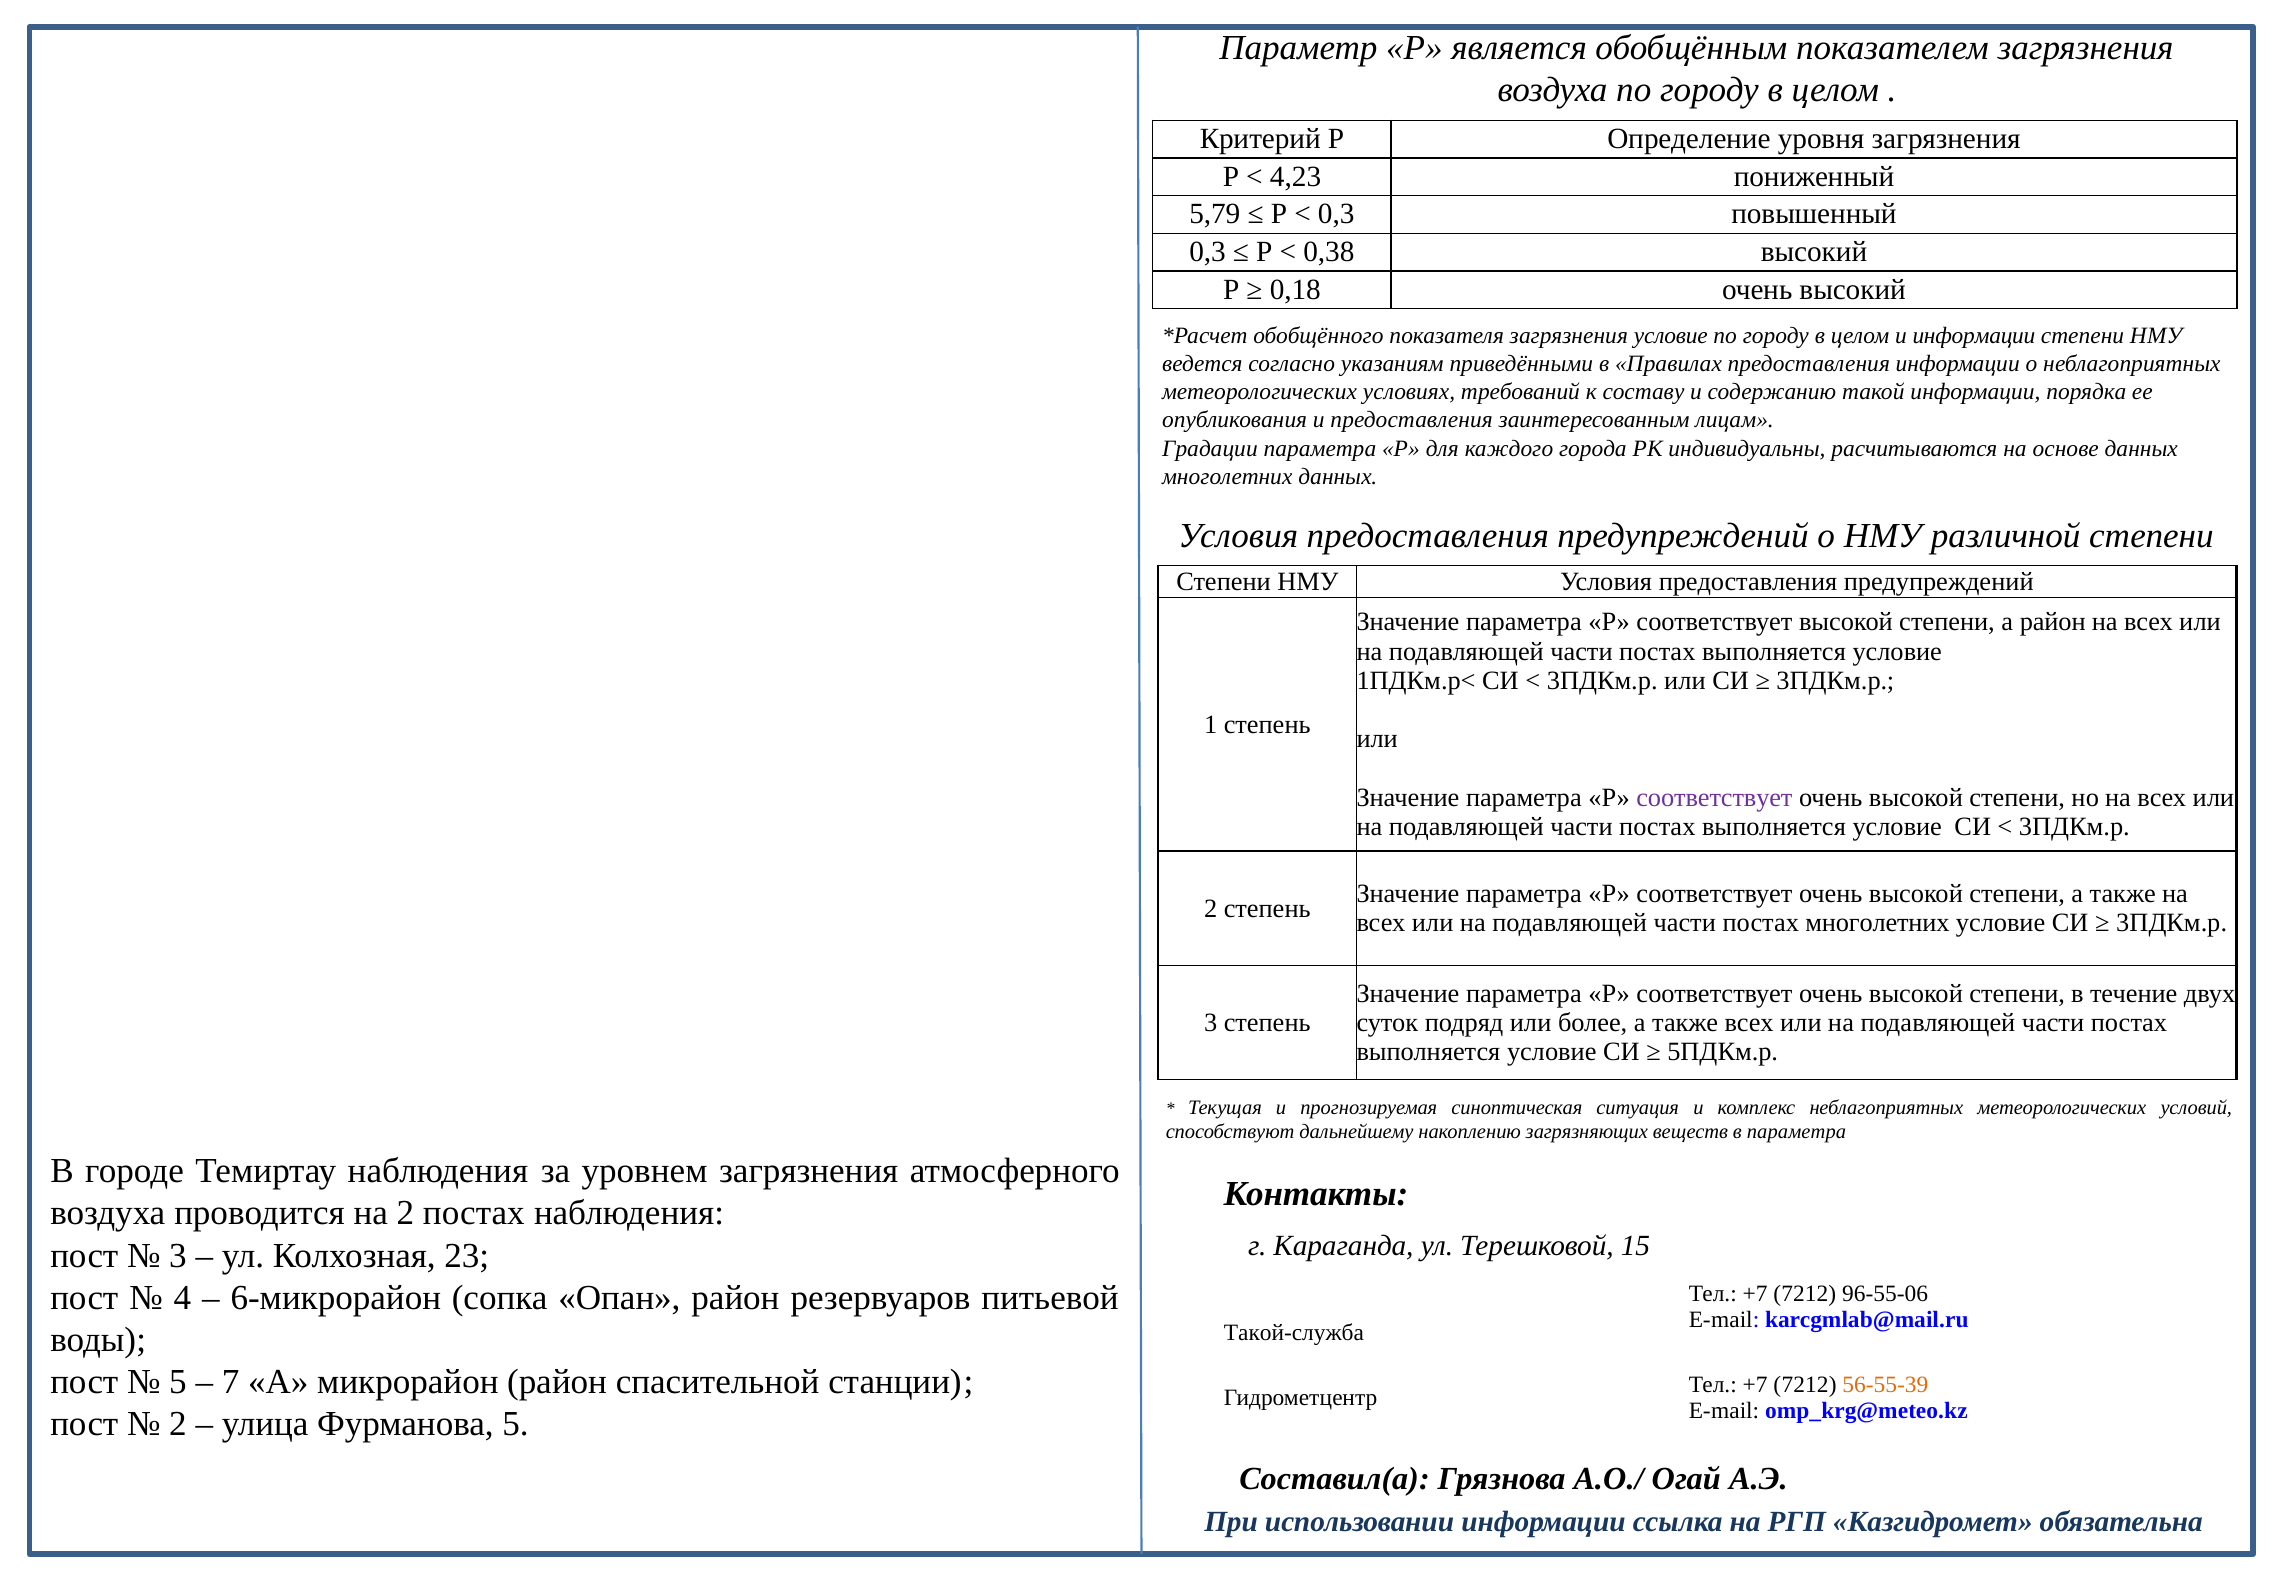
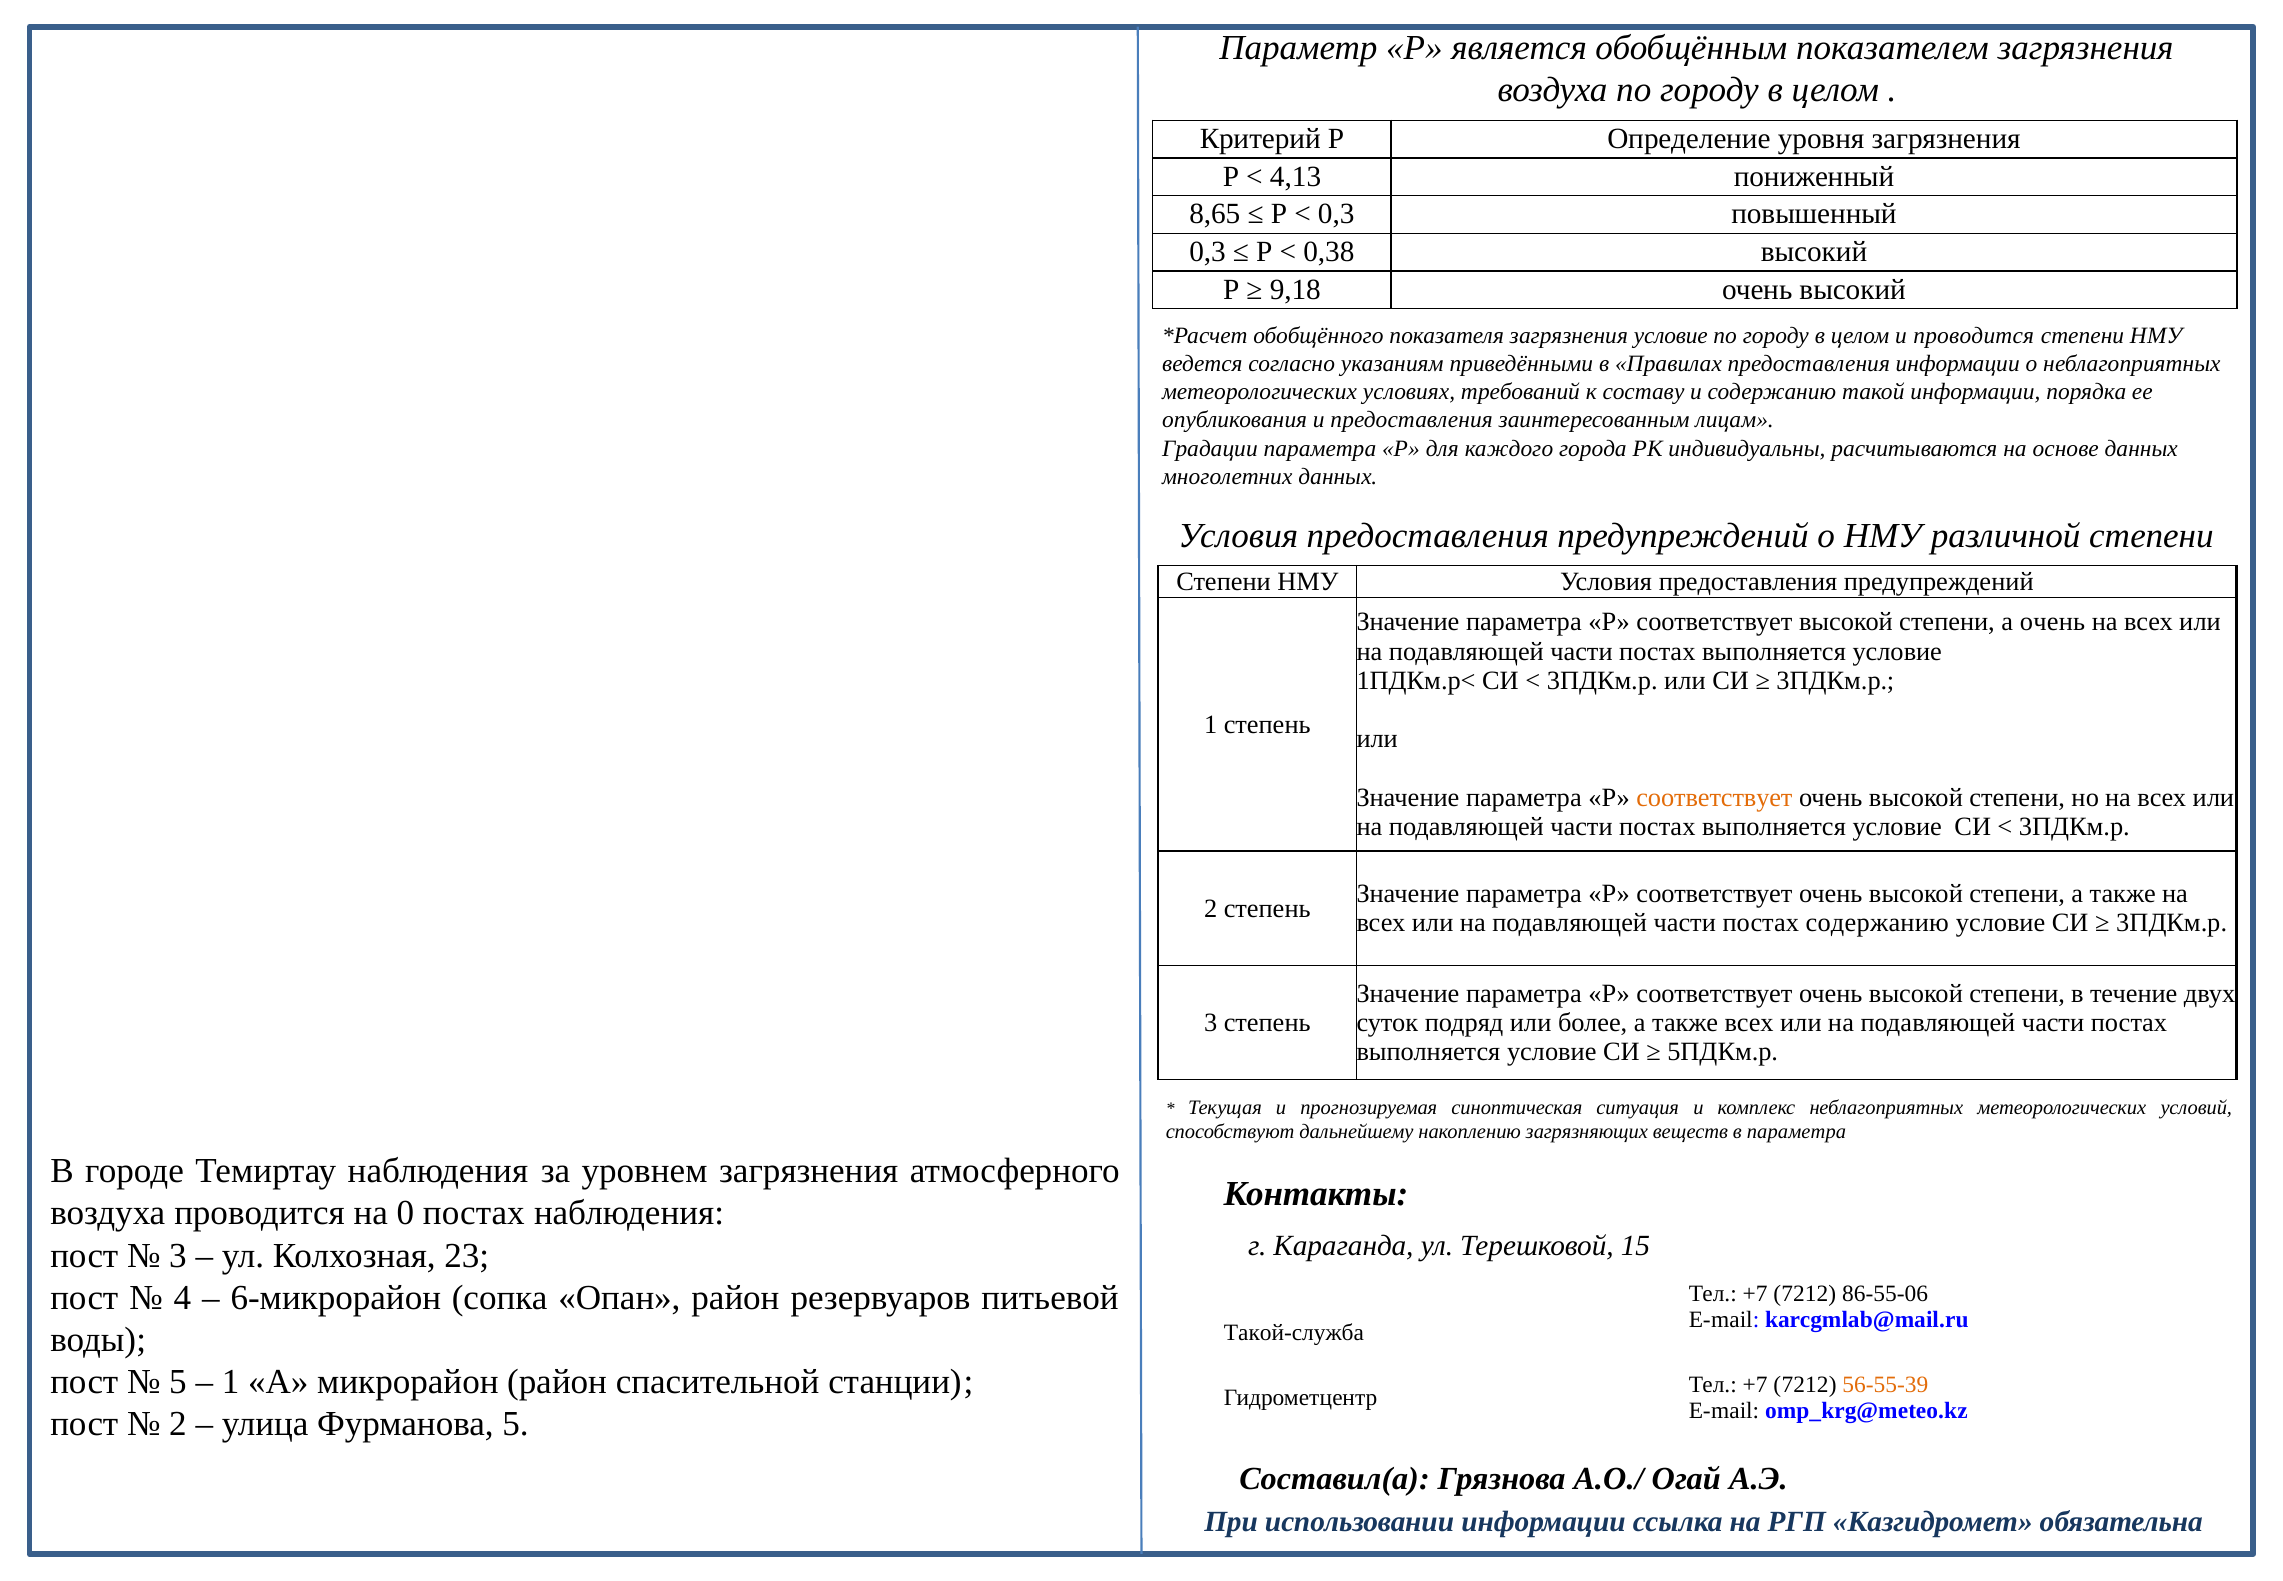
4,23: 4,23 -> 4,13
5,79: 5,79 -> 8,65
0,18: 0,18 -> 9,18
и информации: информации -> проводится
а район: район -> очень
соответствует at (1714, 797) colour: purple -> orange
постах многолетних: многолетних -> содержанию
на 2: 2 -> 0
96-55-06: 96-55-06 -> 86-55-06
7 at (231, 1382): 7 -> 1
